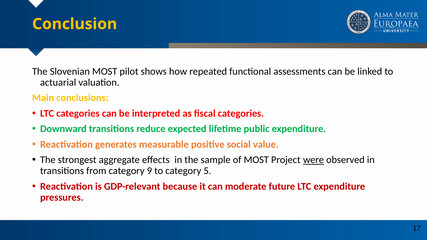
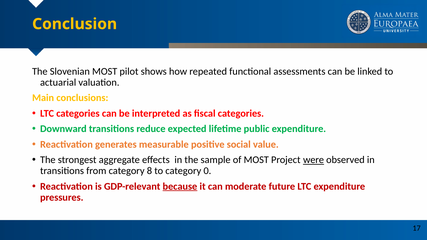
9: 9 -> 8
5: 5 -> 0
because underline: none -> present
